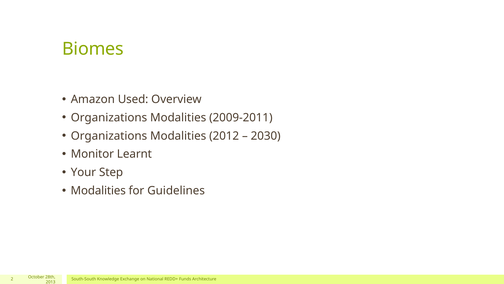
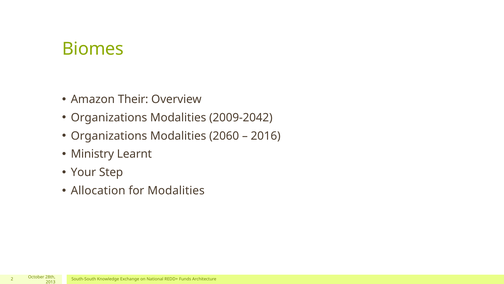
Used: Used -> Their
2009-2011: 2009-2011 -> 2009-2042
2012: 2012 -> 2060
2030: 2030 -> 2016
Monitor: Monitor -> Ministry
Modalities at (98, 190): Modalities -> Allocation
for Guidelines: Guidelines -> Modalities
